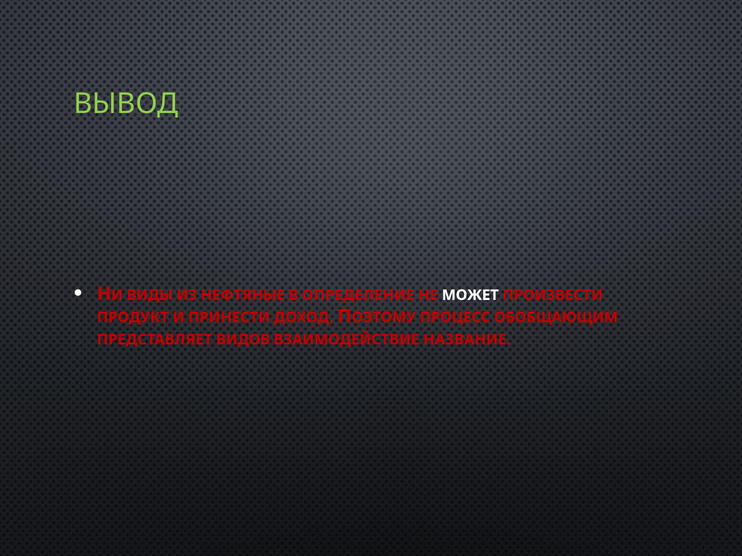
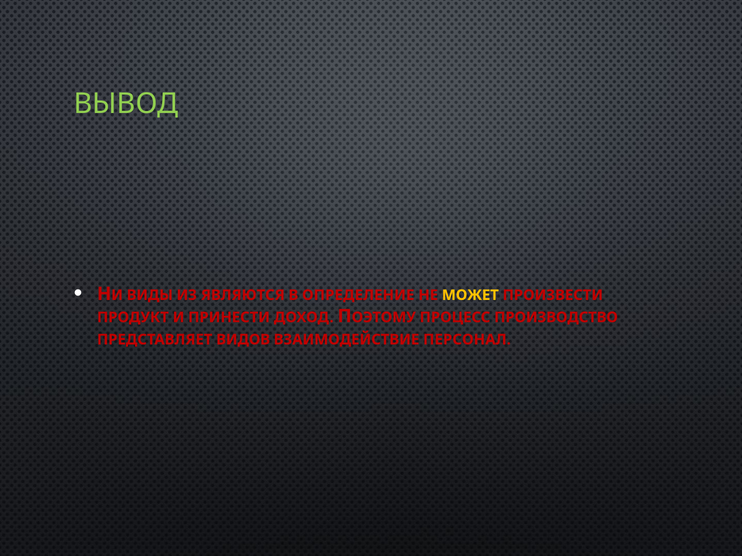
НЕФТЯНЫЕ: НЕФТЯНЫЕ -> ЯВЛЯЮТСЯ
МОЖЕТ colour: white -> yellow
ОБОБЩАЮЩИМ: ОБОБЩАЮЩИМ -> ПРОИЗВОДСТВО
НАЗВАНИЕ: НАЗВАНИЕ -> ПЕРСОНАЛ
